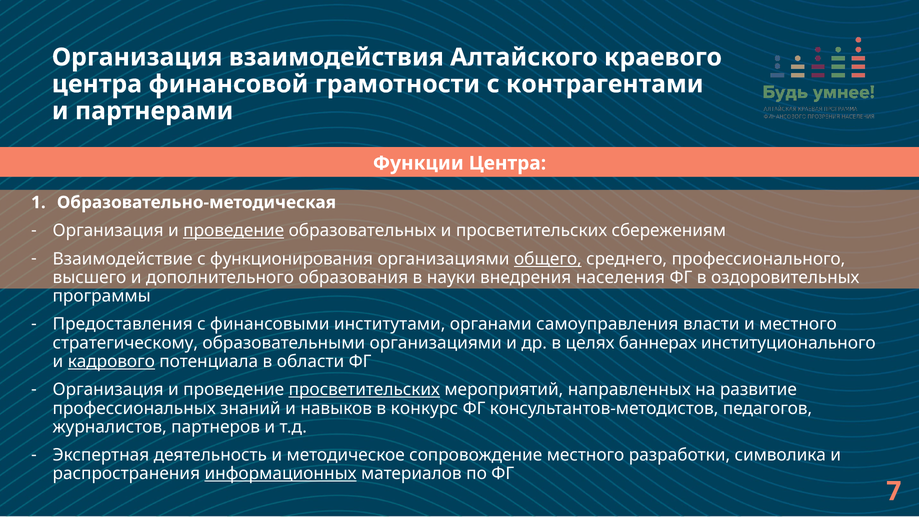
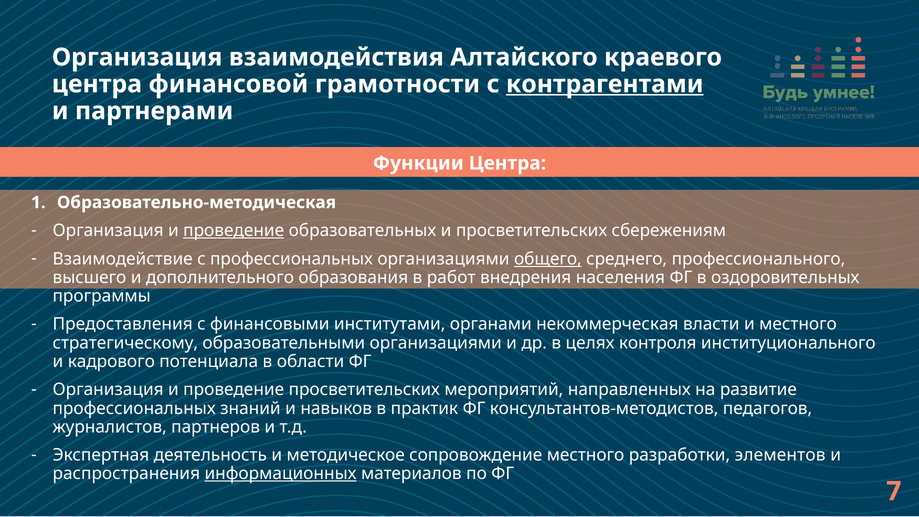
контрагентами underline: none -> present
с функционирования: функционирования -> профессиональных
науки: науки -> работ
самоуправления: самоуправления -> некоммерческая
баннерах: баннерах -> контроля
кадрового underline: present -> none
просветительских at (364, 390) underline: present -> none
конкурс: конкурс -> практик
символика: символика -> элементов
